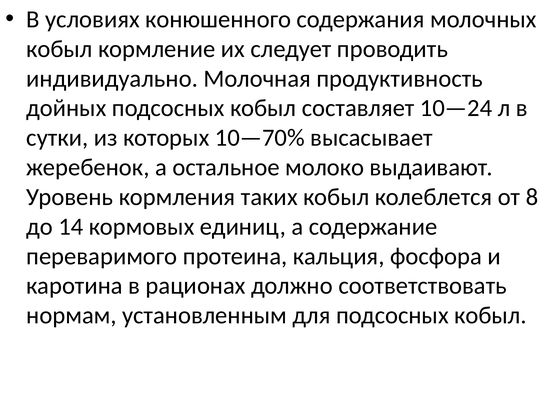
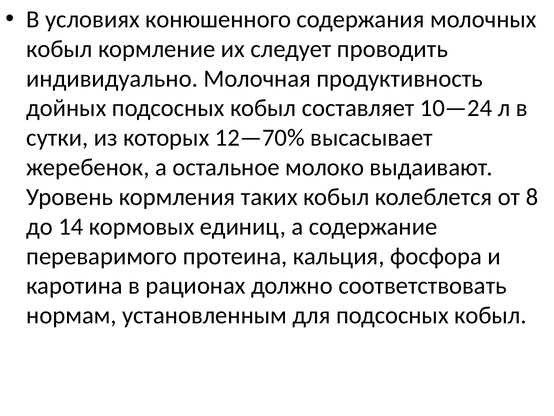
10—70%: 10—70% -> 12—70%
